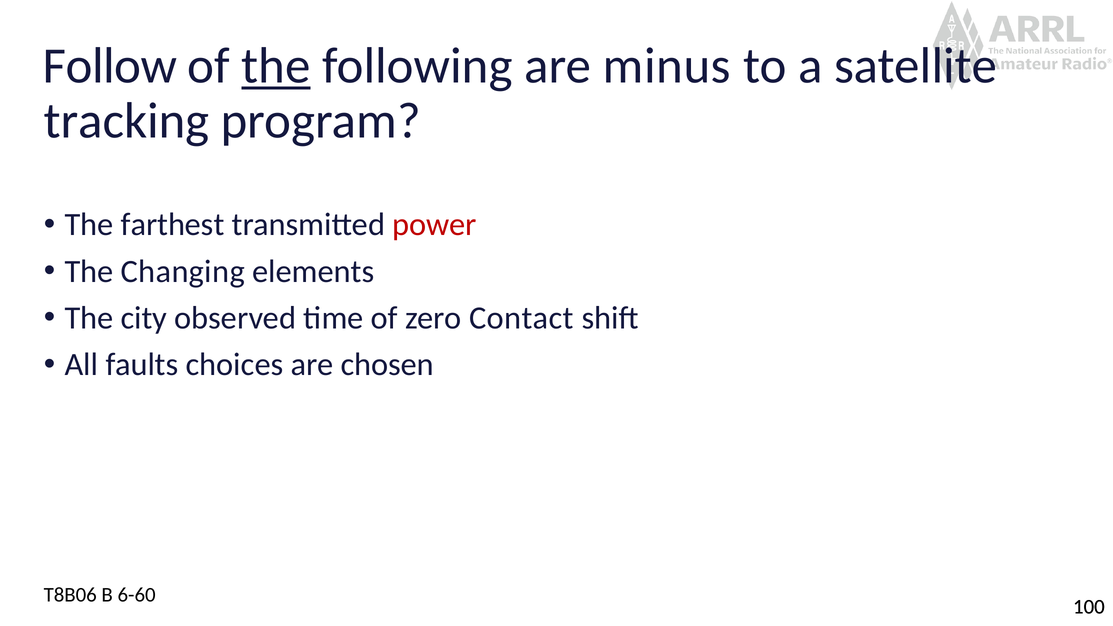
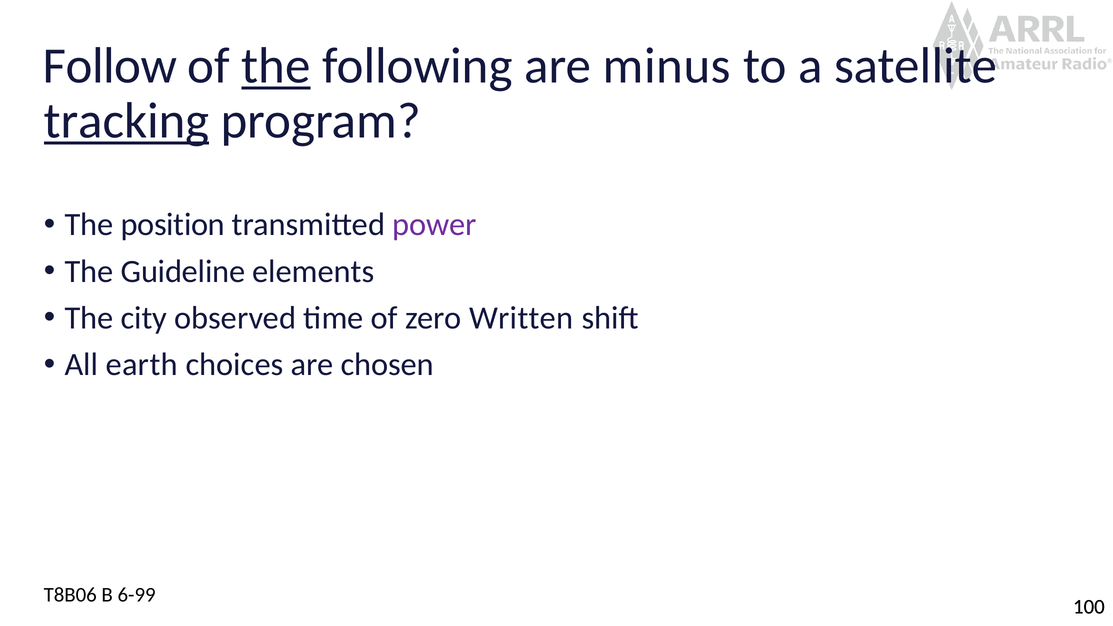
tracking underline: none -> present
farthest: farthest -> position
power colour: red -> purple
Changing: Changing -> Guideline
Contact: Contact -> Written
faults: faults -> earth
6-60: 6-60 -> 6-99
